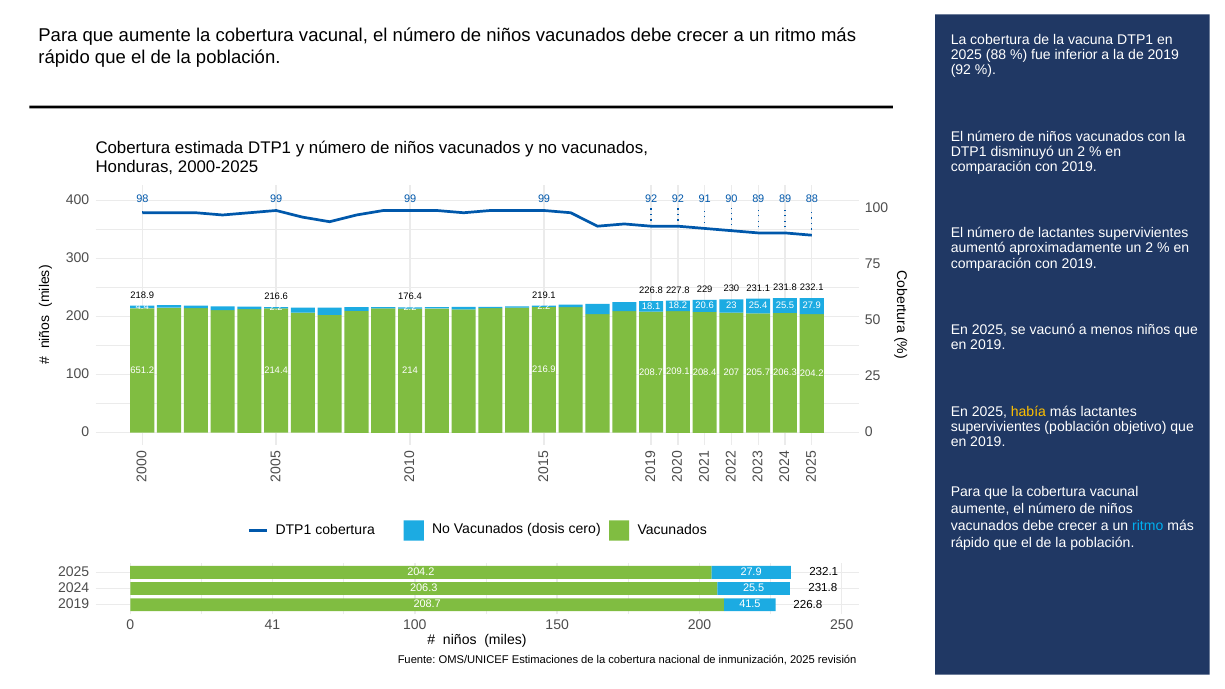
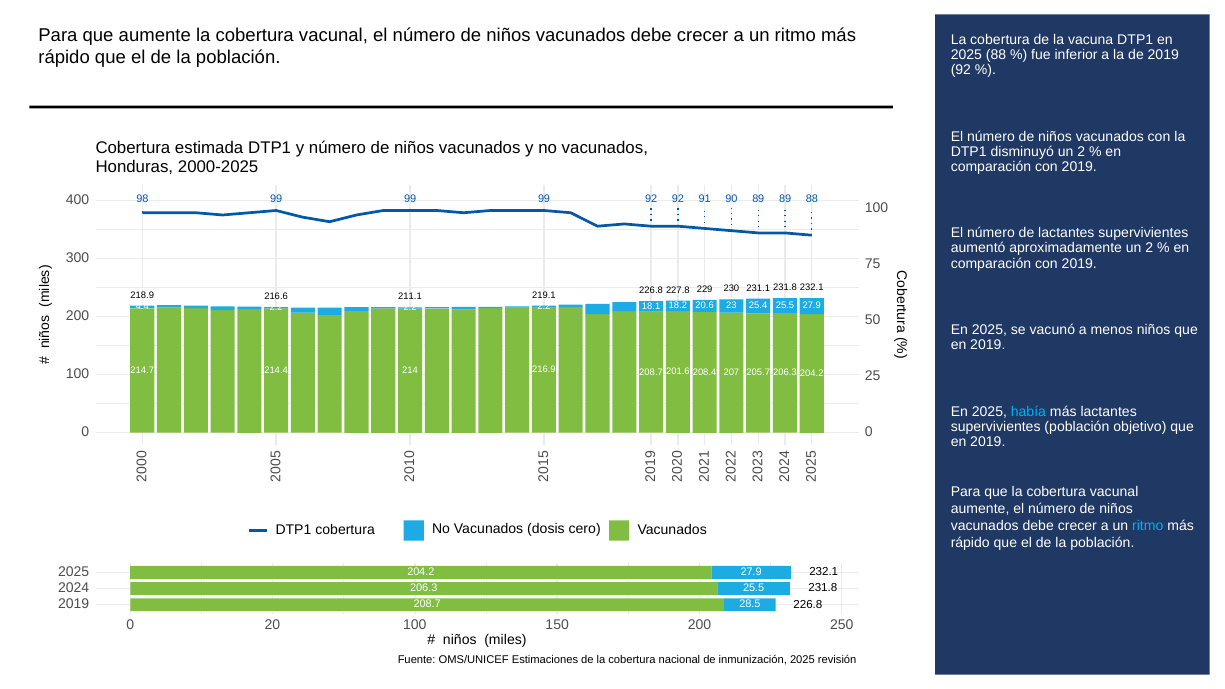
176.4: 176.4 -> 211.1
651.2: 651.2 -> 214.7
209.1: 209.1 -> 201.6
había colour: yellow -> light blue
41.5: 41.5 -> 28.5
41: 41 -> 20
